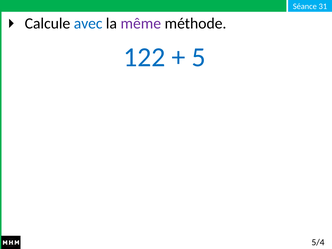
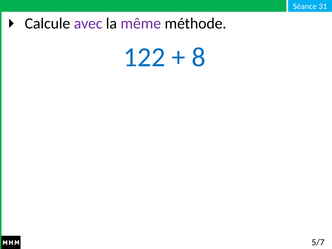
avec colour: blue -> purple
5: 5 -> 8
5/4: 5/4 -> 5/7
